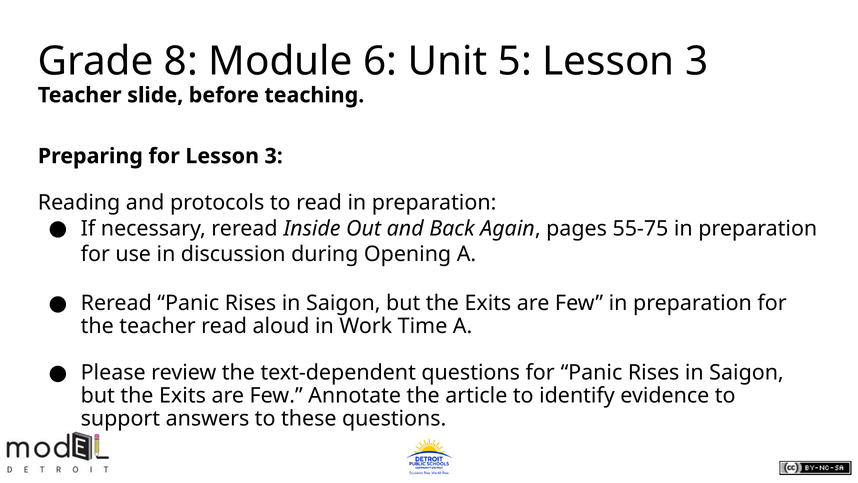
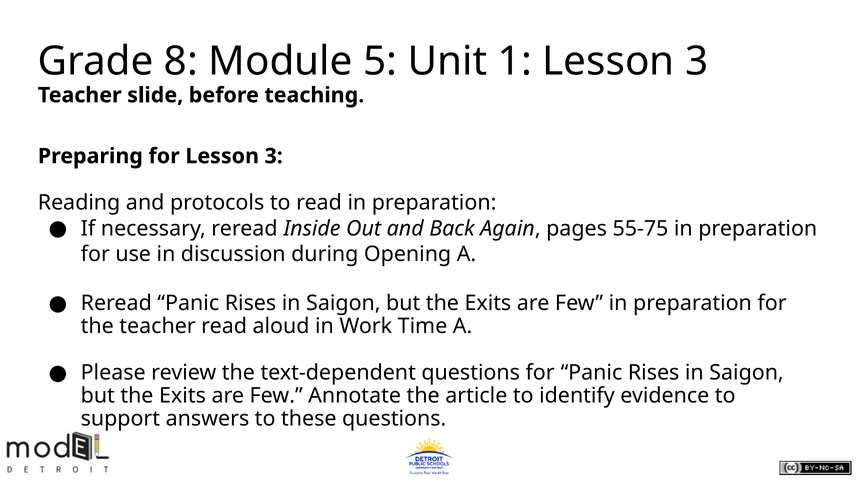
6: 6 -> 5
5: 5 -> 1
